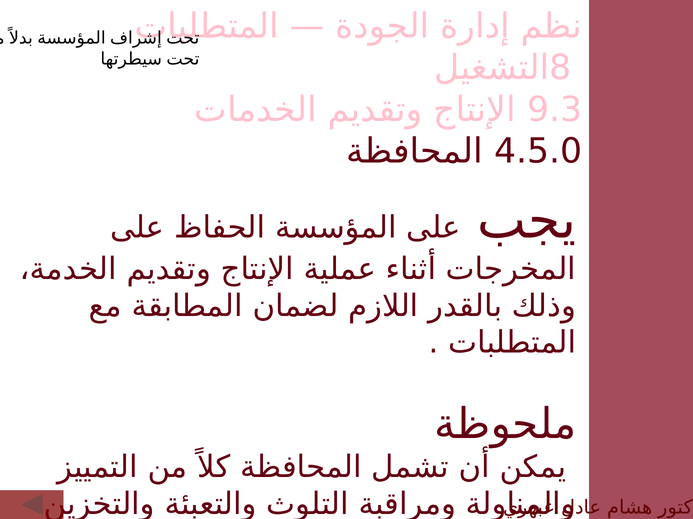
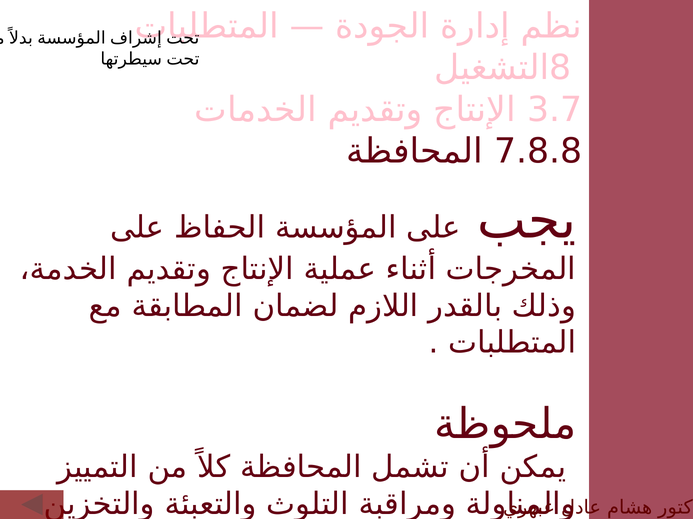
9.3: 9.3 -> 3.7
4.5.0: 4.5.0 -> 7.8.8
